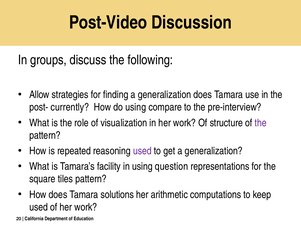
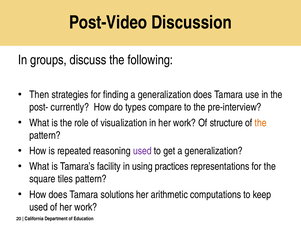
Allow: Allow -> Then
do using: using -> types
the at (261, 123) colour: purple -> orange
question: question -> practices
